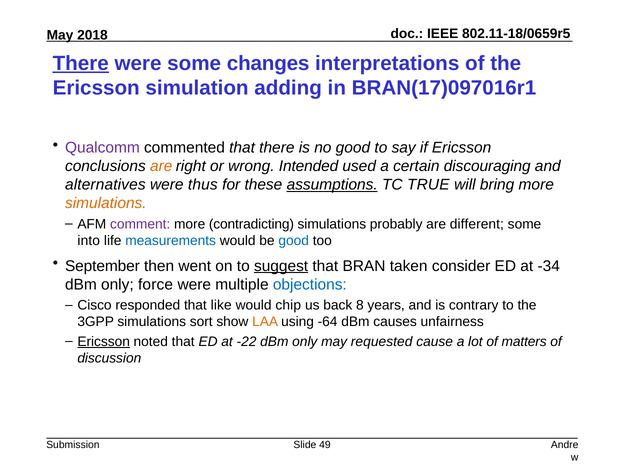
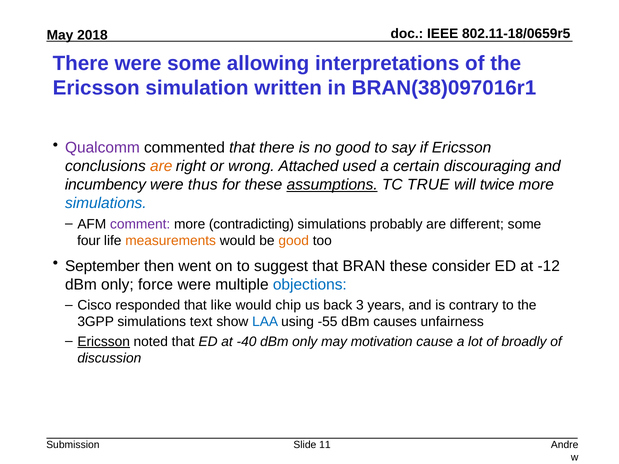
There at (81, 63) underline: present -> none
changes: changes -> allowing
adding: adding -> written
BRAN(17)097016r1: BRAN(17)097016r1 -> BRAN(38)097016r1
Intended: Intended -> Attached
alternatives: alternatives -> incumbency
bring: bring -> twice
simulations at (106, 203) colour: orange -> blue
into: into -> four
measurements colour: blue -> orange
good at (294, 241) colour: blue -> orange
suggest underline: present -> none
BRAN taken: taken -> these
-34: -34 -> -12
8: 8 -> 3
sort: sort -> text
LAA colour: orange -> blue
-64: -64 -> -55
-22: -22 -> -40
requested: requested -> motivation
matters: matters -> broadly
49: 49 -> 11
